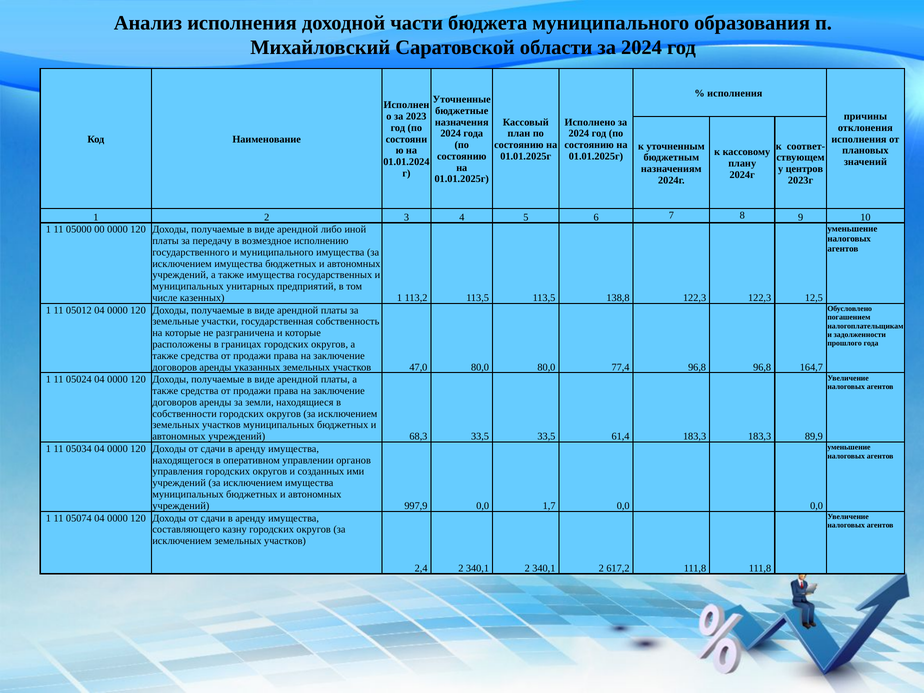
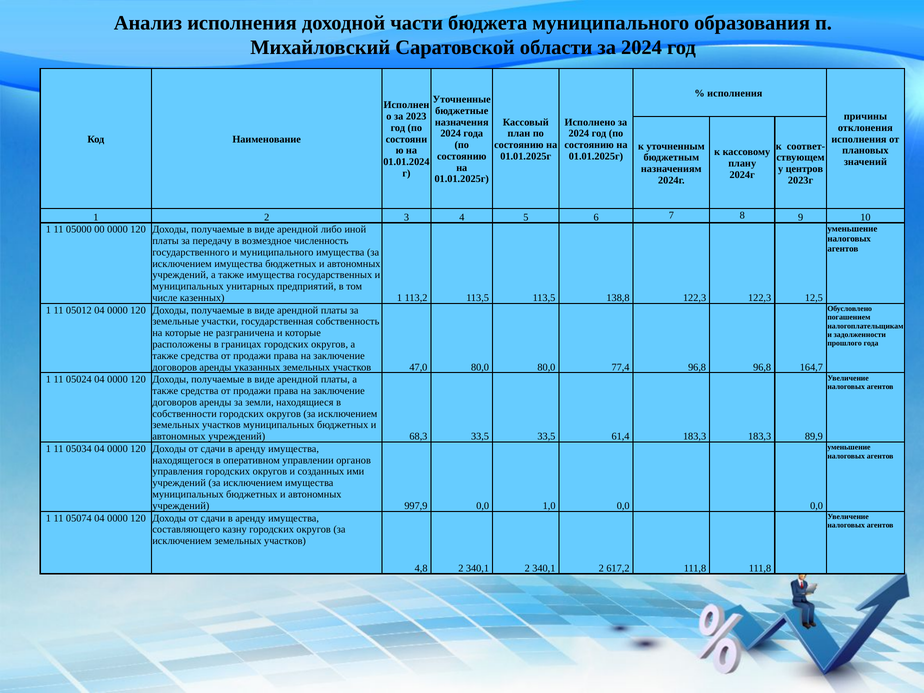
исполнению: исполнению -> численность
1,7: 1,7 -> 1,0
2,4: 2,4 -> 4,8
